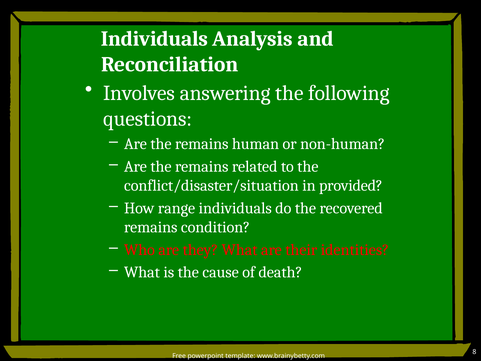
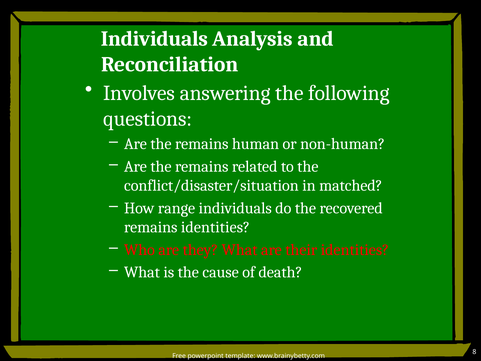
provided: provided -> matched
remains condition: condition -> identities
